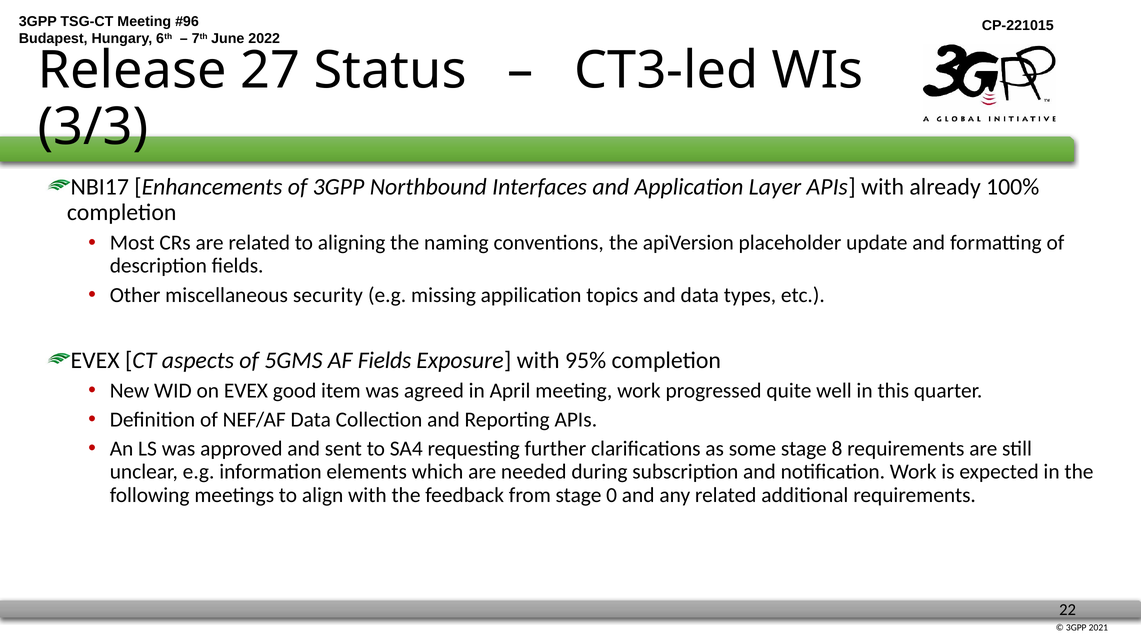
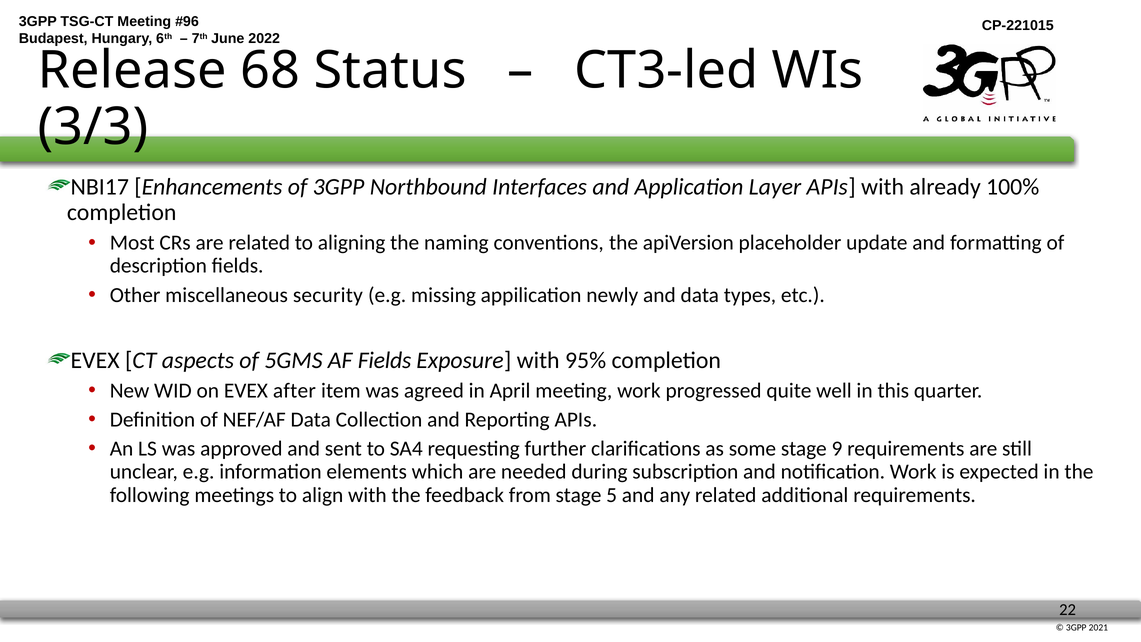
27: 27 -> 68
topics: topics -> newly
good: good -> after
8: 8 -> 9
0: 0 -> 5
